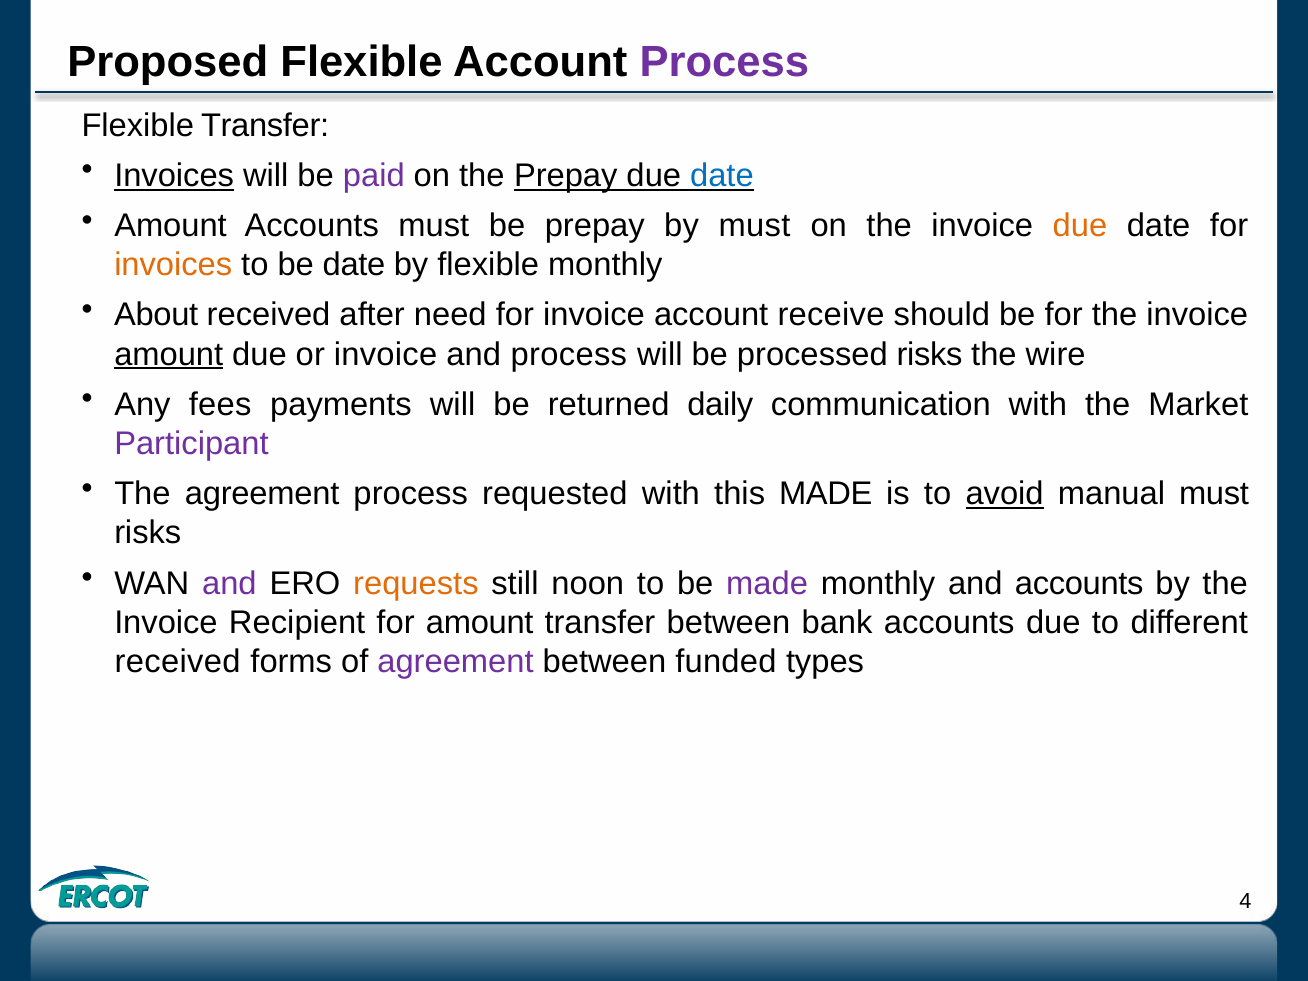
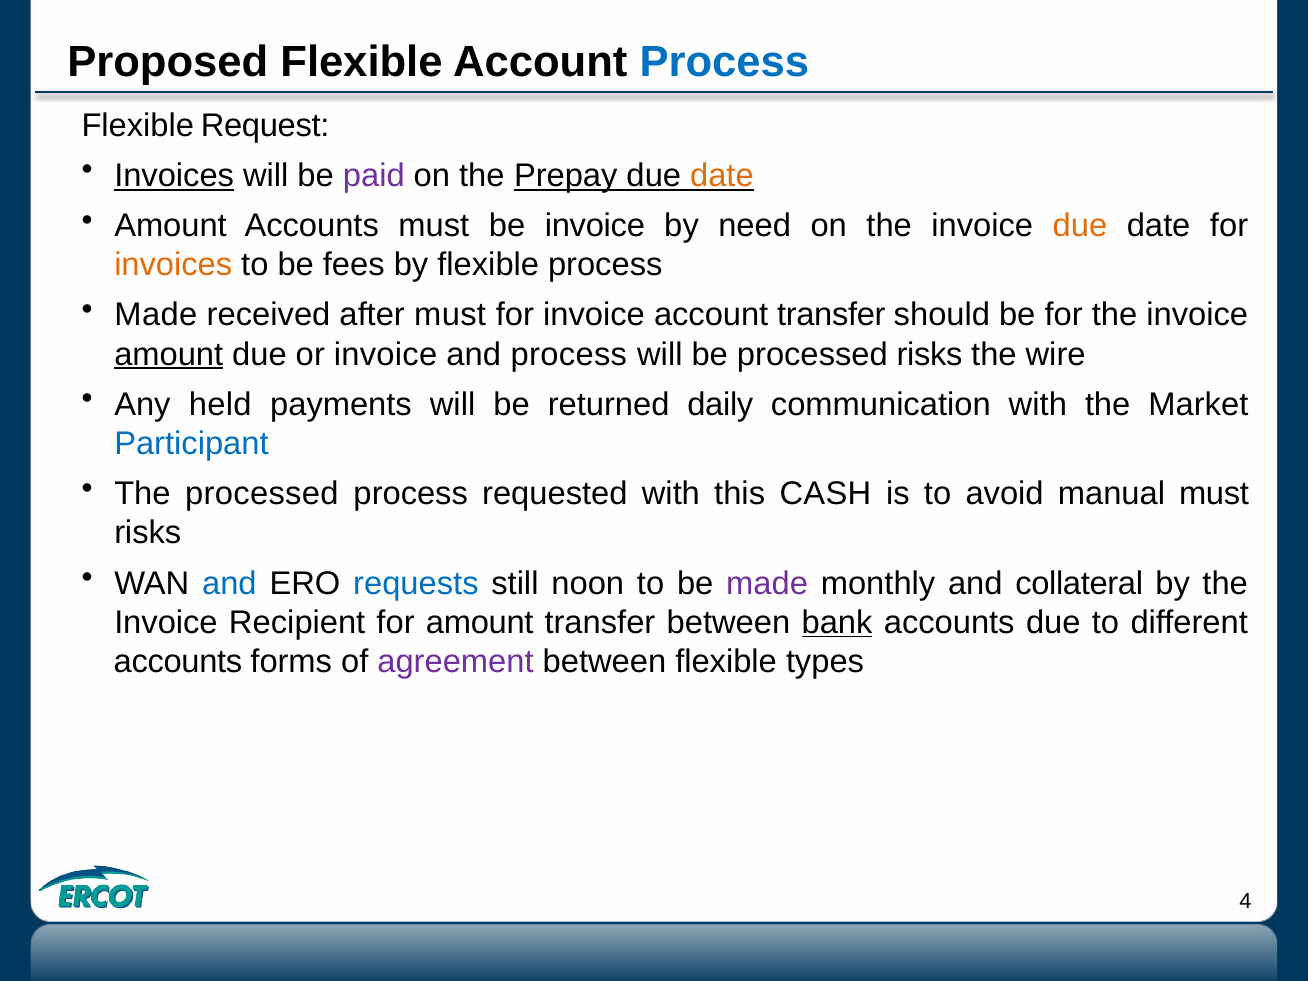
Process at (724, 62) colour: purple -> blue
Flexible Transfer: Transfer -> Request
date at (722, 175) colour: blue -> orange
be prepay: prepay -> invoice
by must: must -> need
be date: date -> fees
flexible monthly: monthly -> process
About at (156, 315): About -> Made
after need: need -> must
account receive: receive -> transfer
fees: fees -> held
Participant colour: purple -> blue
The agreement: agreement -> processed
this MADE: MADE -> CASH
avoid underline: present -> none
and at (229, 583) colour: purple -> blue
requests colour: orange -> blue
and accounts: accounts -> collateral
bank underline: none -> present
received at (178, 662): received -> accounts
between funded: funded -> flexible
